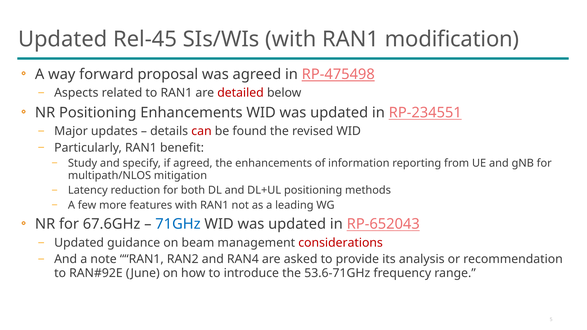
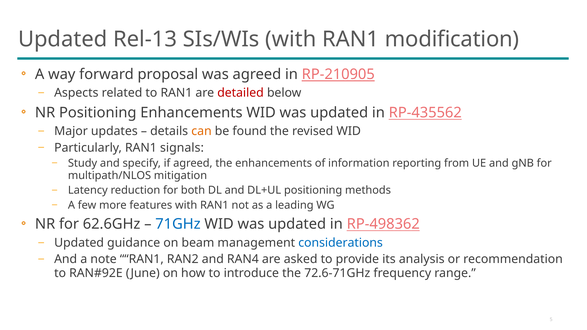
Rel-45: Rel-45 -> Rel-13
RP-475498: RP-475498 -> RP-210905
RP-234551: RP-234551 -> RP-435562
can colour: red -> orange
benefit: benefit -> signals
67.6GHz: 67.6GHz -> 62.6GHz
RP-652043: RP-652043 -> RP-498362
considerations colour: red -> blue
53.6-71GHz: 53.6-71GHz -> 72.6-71GHz
